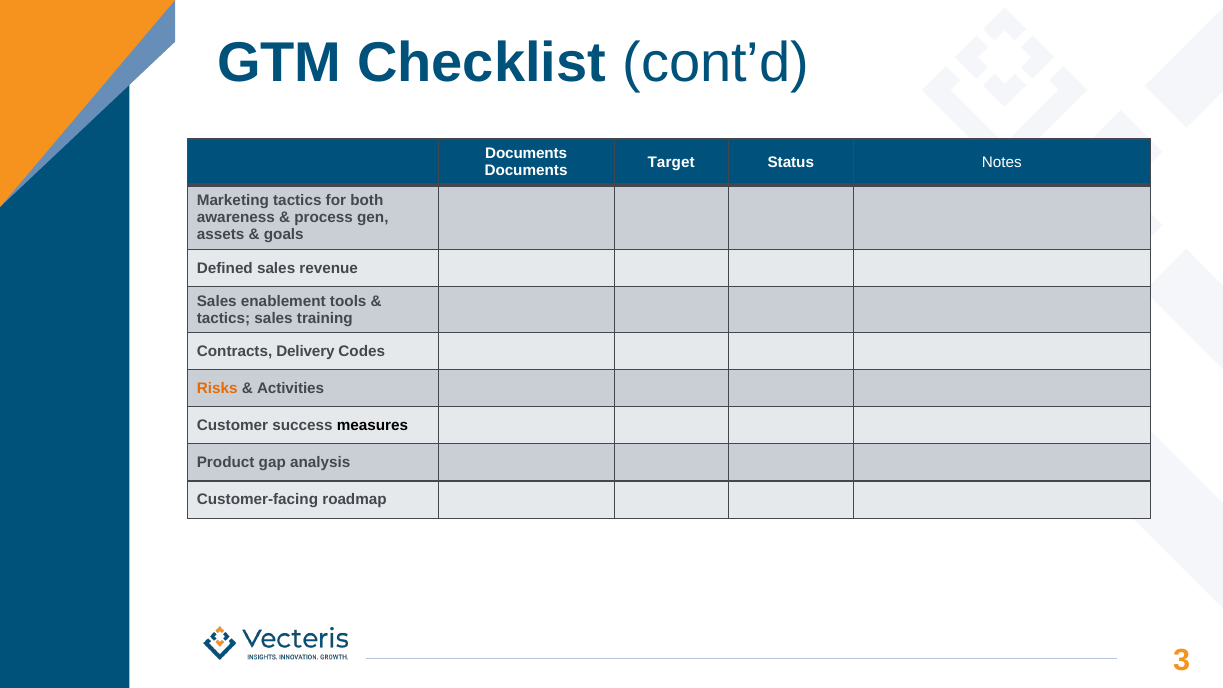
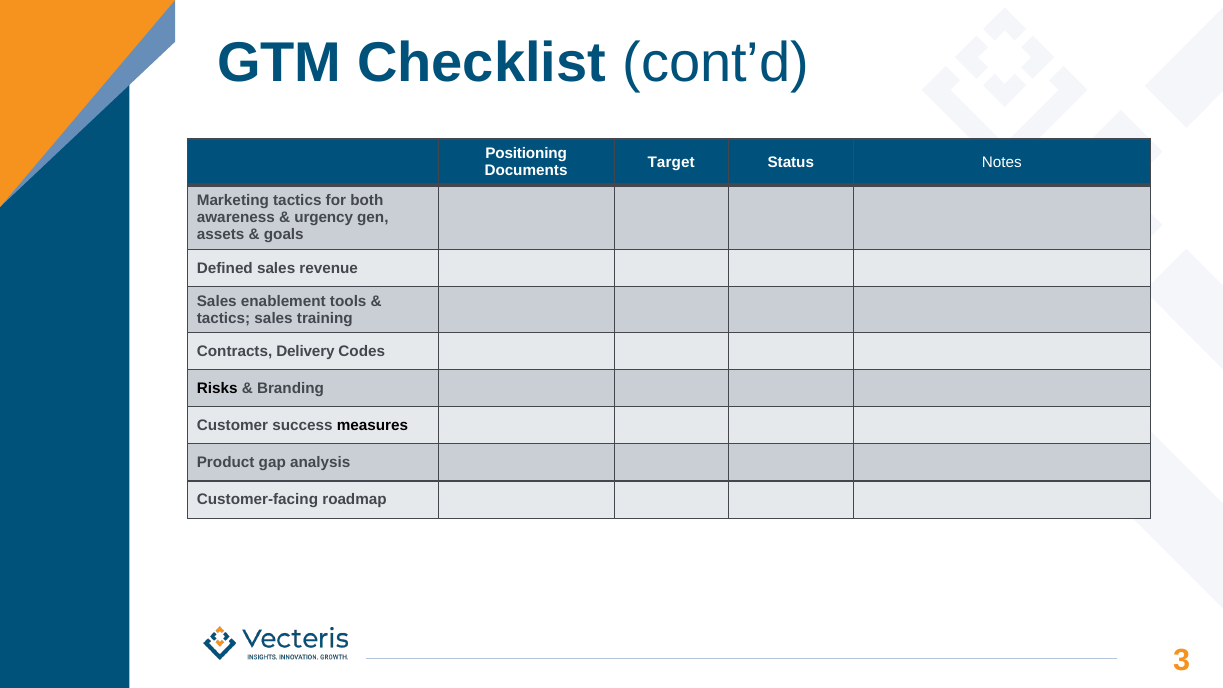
Documents at (526, 154): Documents -> Positioning
process: process -> urgency
Risks colour: orange -> black
Activities: Activities -> Branding
